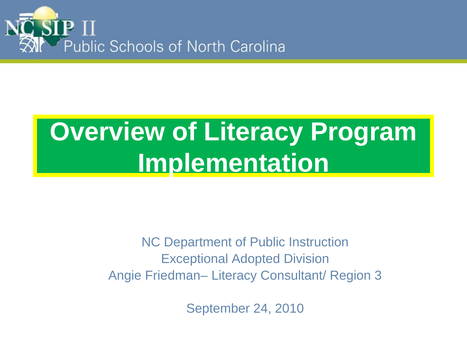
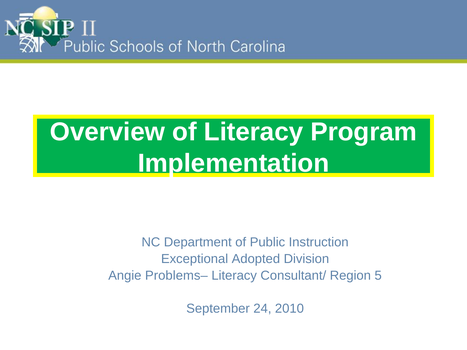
Friedman–: Friedman– -> Problems–
3: 3 -> 5
